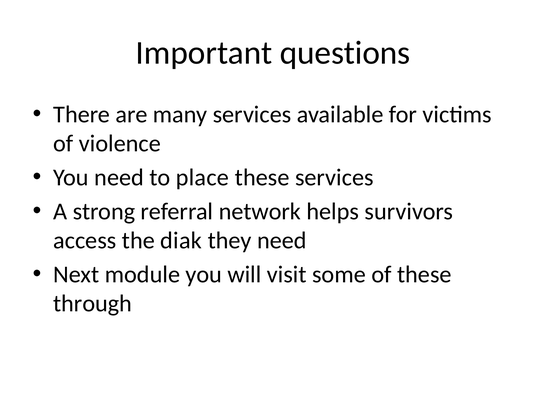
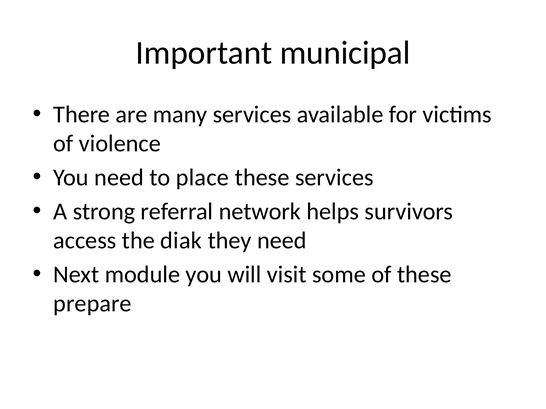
questions: questions -> municipal
through: through -> prepare
